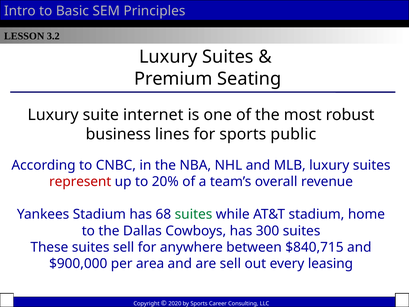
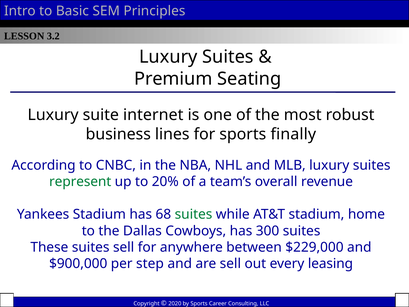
public: public -> finally
represent colour: red -> green
$840,715: $840,715 -> $229,000
area: area -> step
